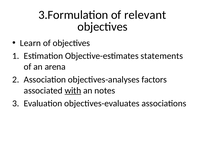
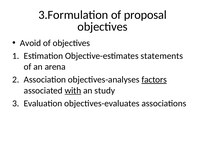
relevant: relevant -> proposal
Learn: Learn -> Avoid
factors underline: none -> present
notes: notes -> study
